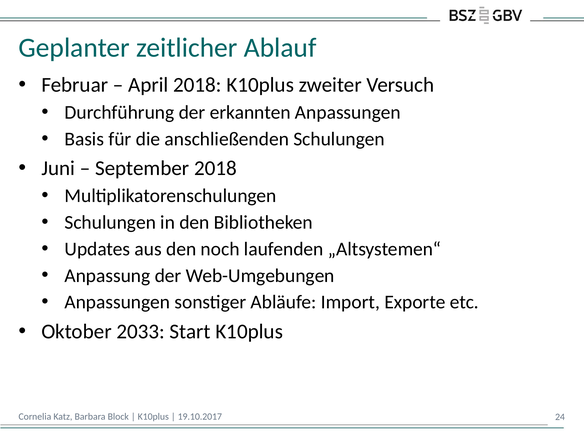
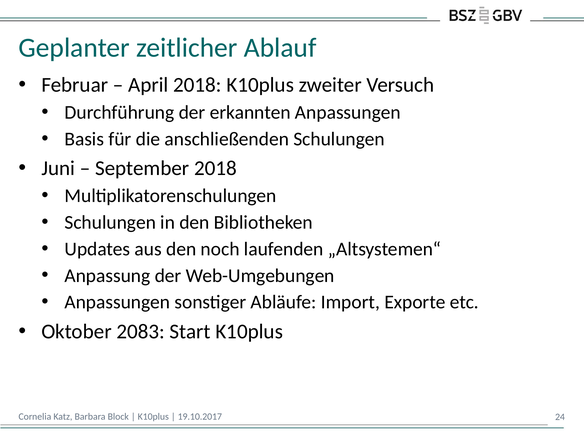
2033: 2033 -> 2083
